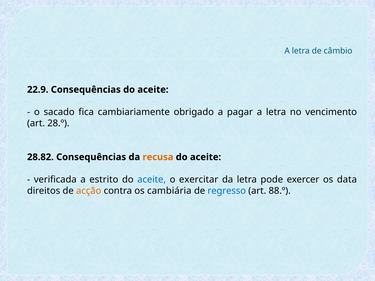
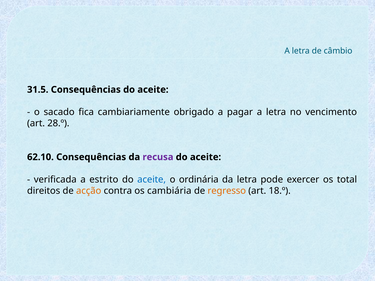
22.9: 22.9 -> 31.5
28.82: 28.82 -> 62.10
recusa colour: orange -> purple
exercitar: exercitar -> ordinária
data: data -> total
regresso colour: blue -> orange
88.º: 88.º -> 18.º
